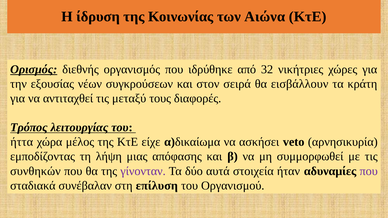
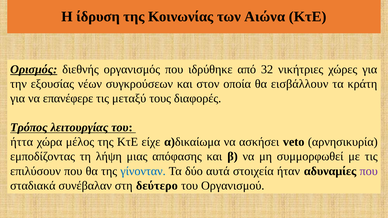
σειρά: σειρά -> οποία
αντιταχθεί: αντιταχθεί -> επανέφερε
συνθηκών: συνθηκών -> επιλύσουν
γίνονταν colour: purple -> blue
επίλυση: επίλυση -> δεύτερο
